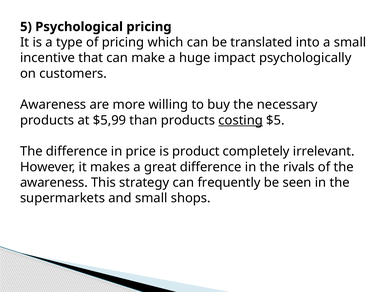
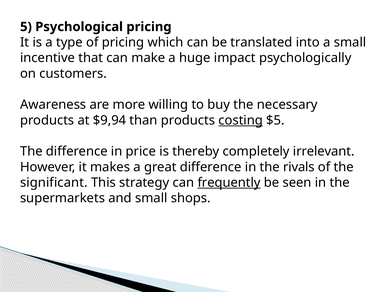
$5,99: $5,99 -> $9,94
product: product -> thereby
awareness at (54, 183): awareness -> significant
frequently underline: none -> present
